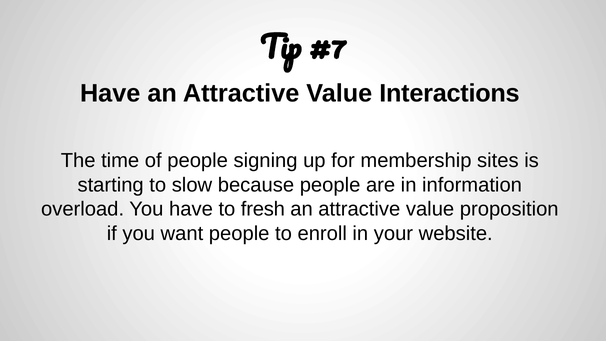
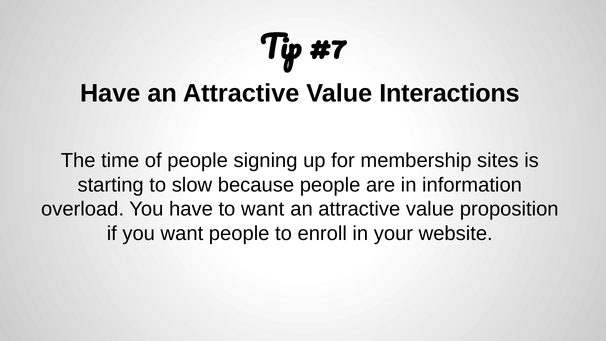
to fresh: fresh -> want
